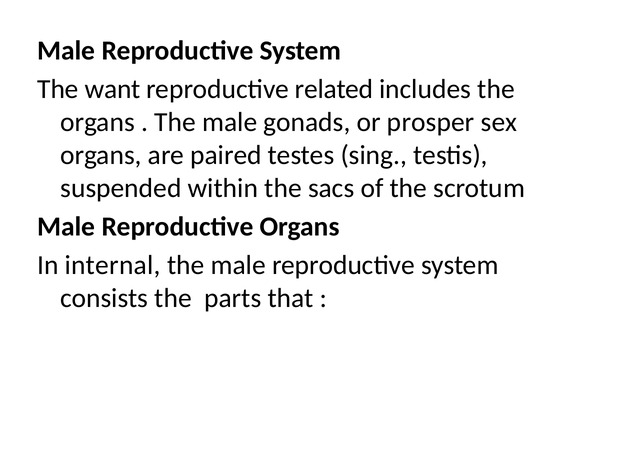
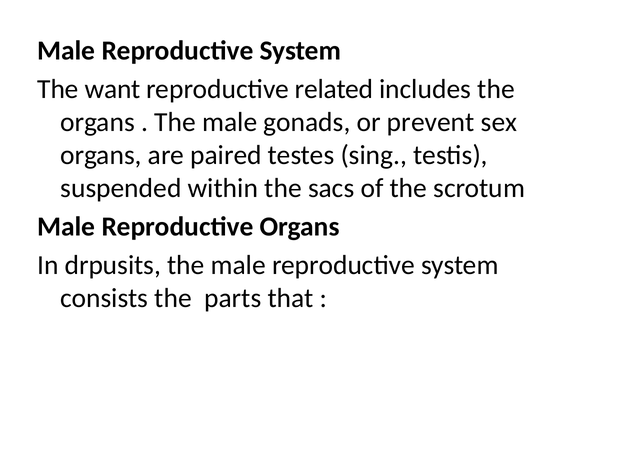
prosper: prosper -> prevent
internal: internal -> drpusits
